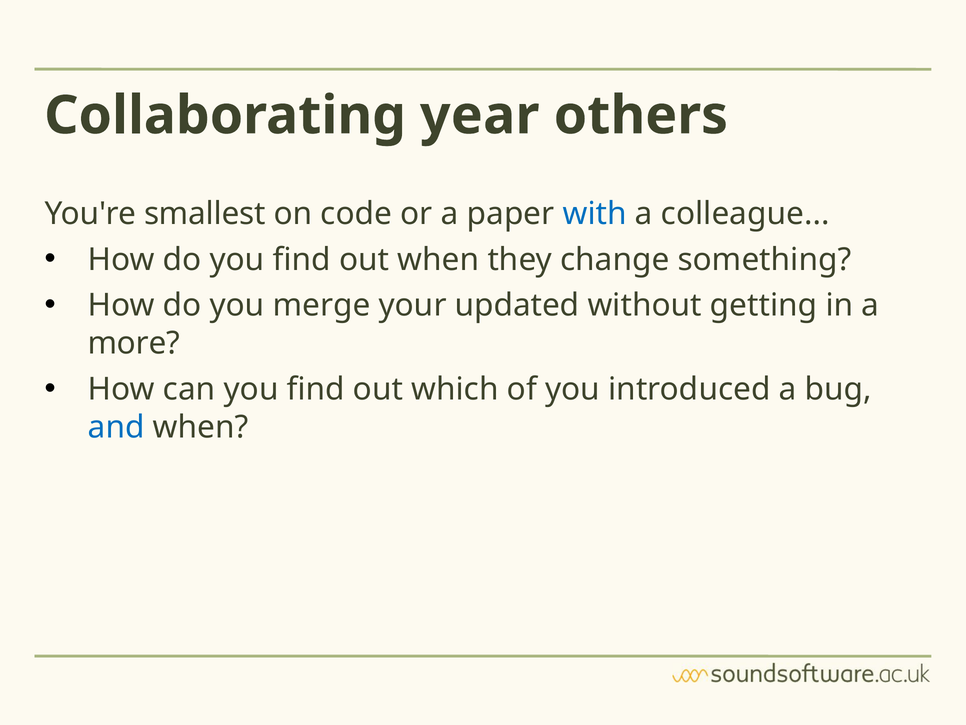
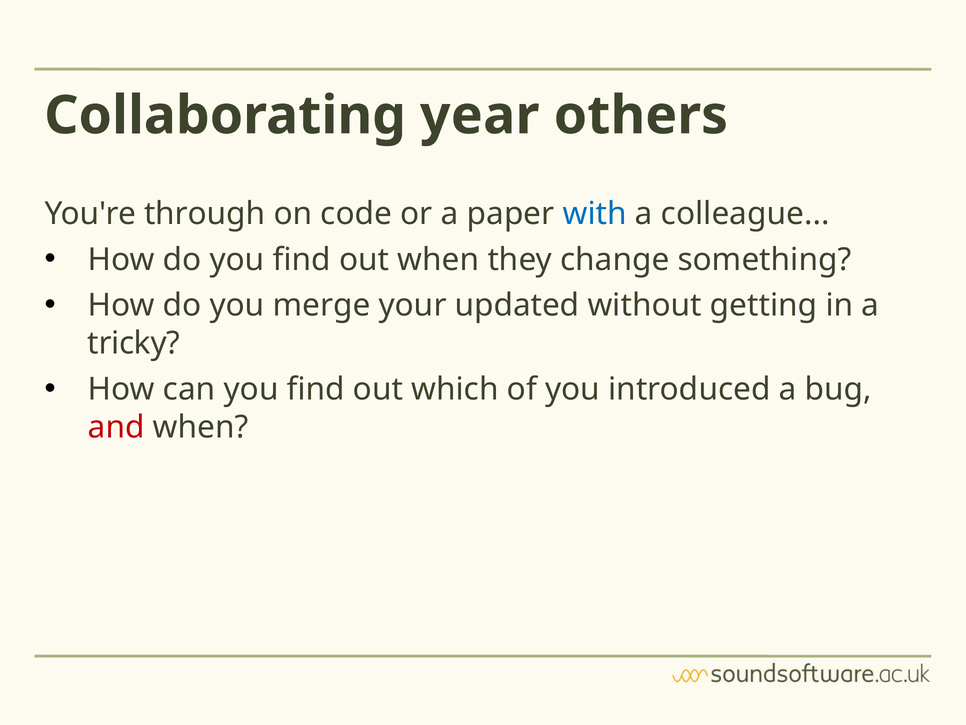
smallest: smallest -> through
more: more -> tricky
and colour: blue -> red
